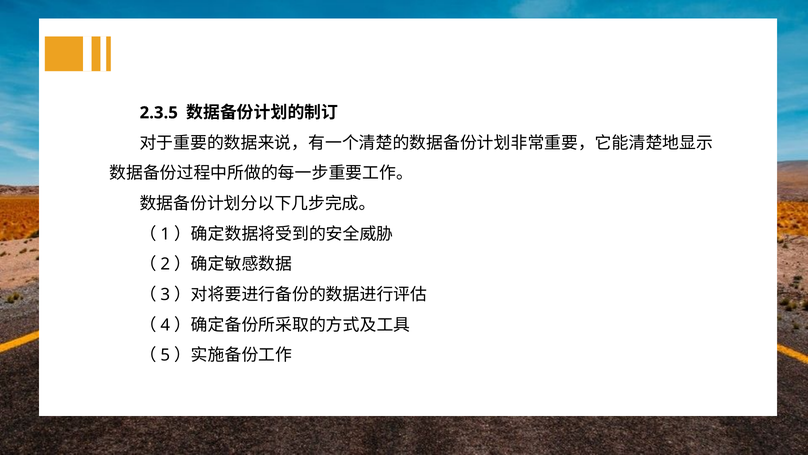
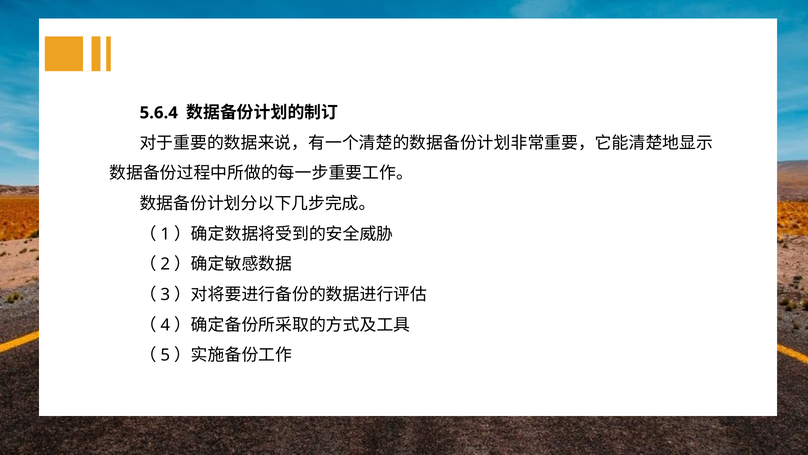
2.3.5: 2.3.5 -> 5.6.4
